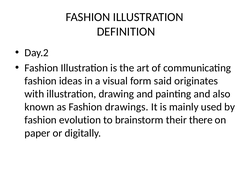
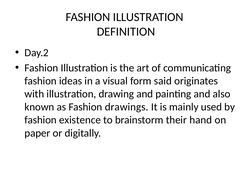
evolution: evolution -> existence
there: there -> hand
